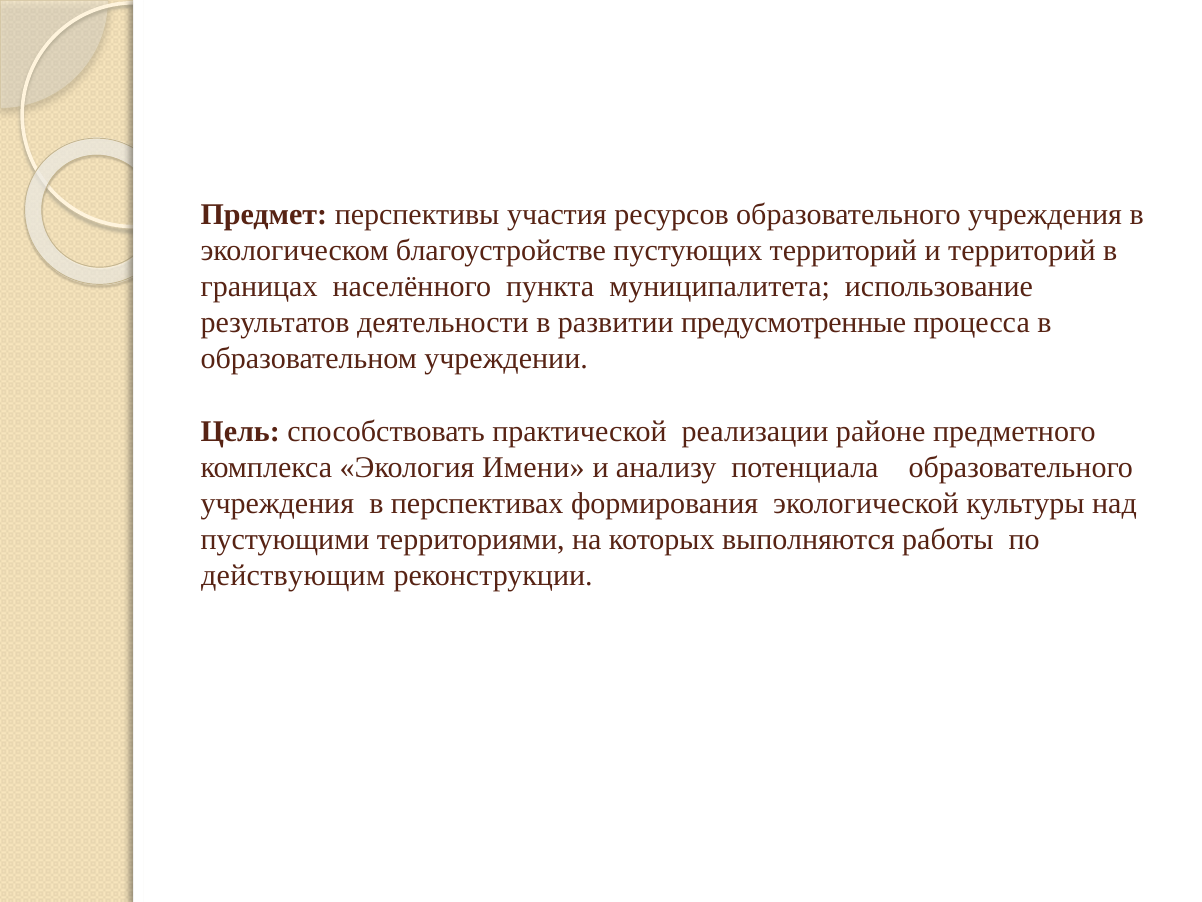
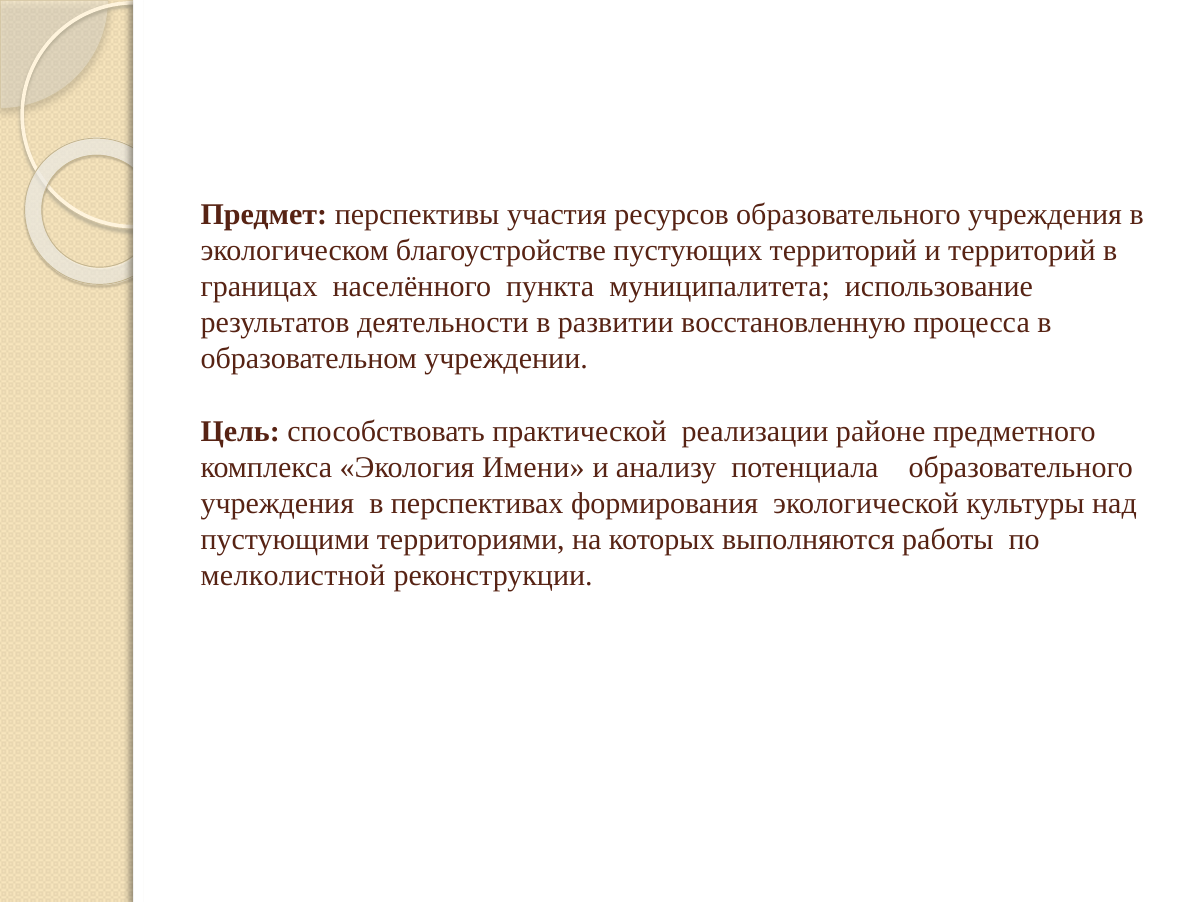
предусмотренные: предусмотренные -> восстановленную
действующим: действующим -> мелколистной
